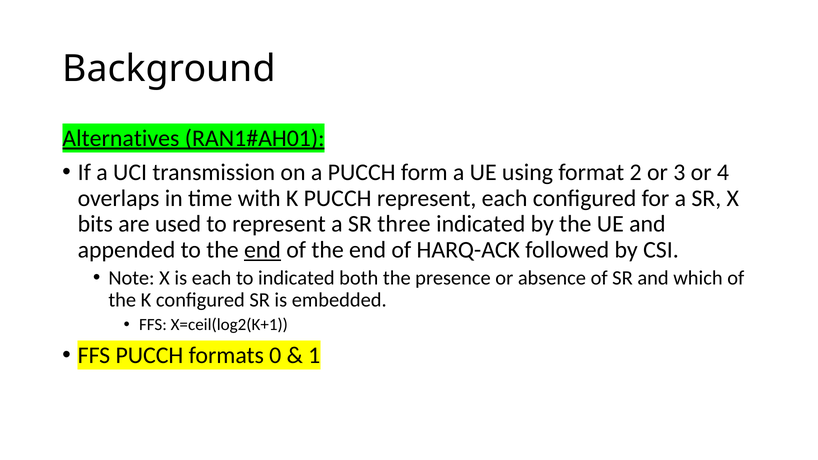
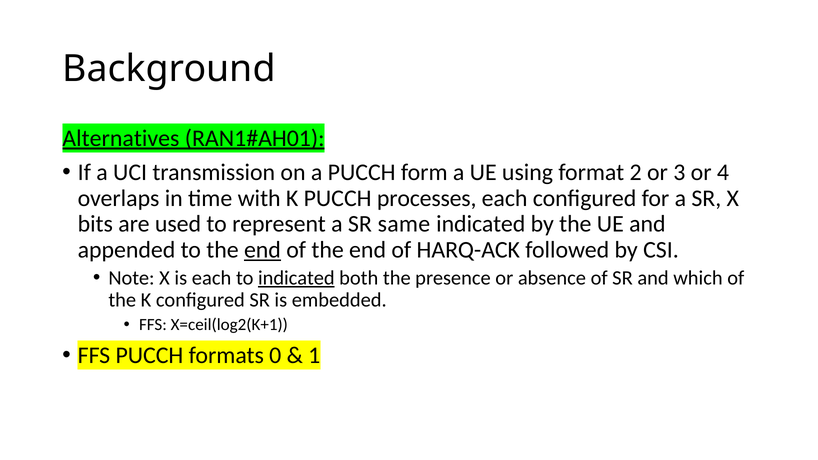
PUCCH represent: represent -> processes
three: three -> same
indicated at (296, 278) underline: none -> present
